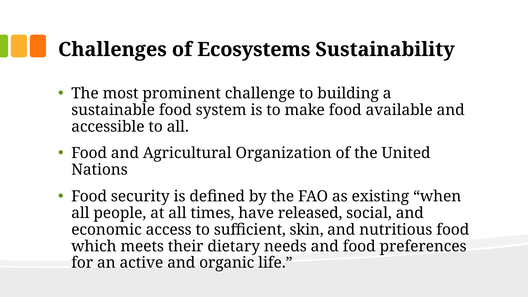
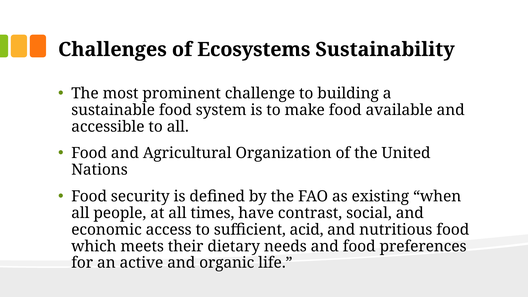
released: released -> contrast
skin: skin -> acid
